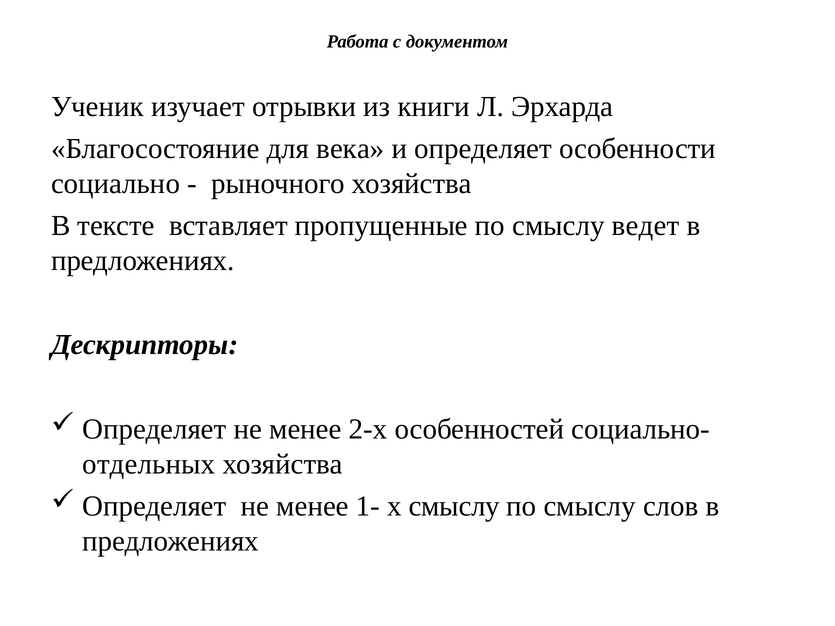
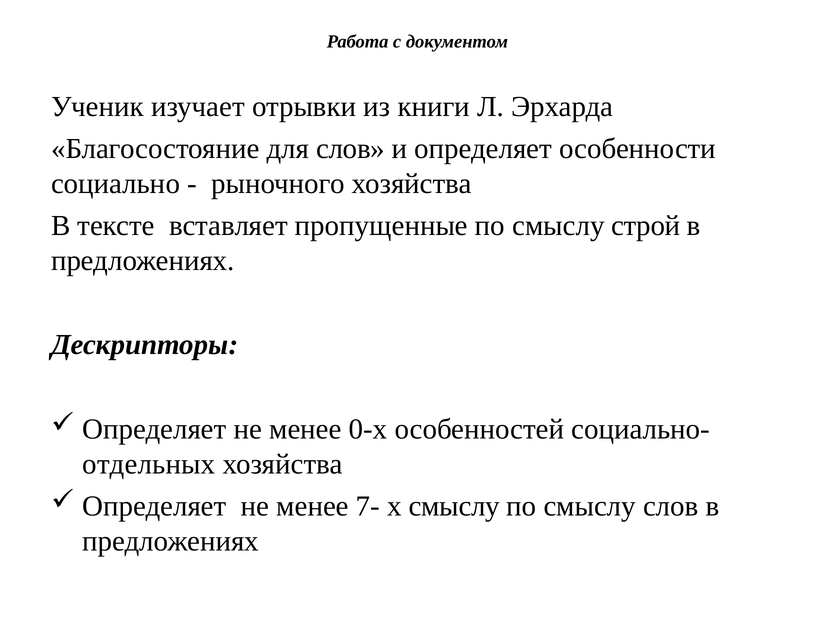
для века: века -> слов
ведет: ведет -> строй
2-х: 2-х -> 0-х
1-: 1- -> 7-
